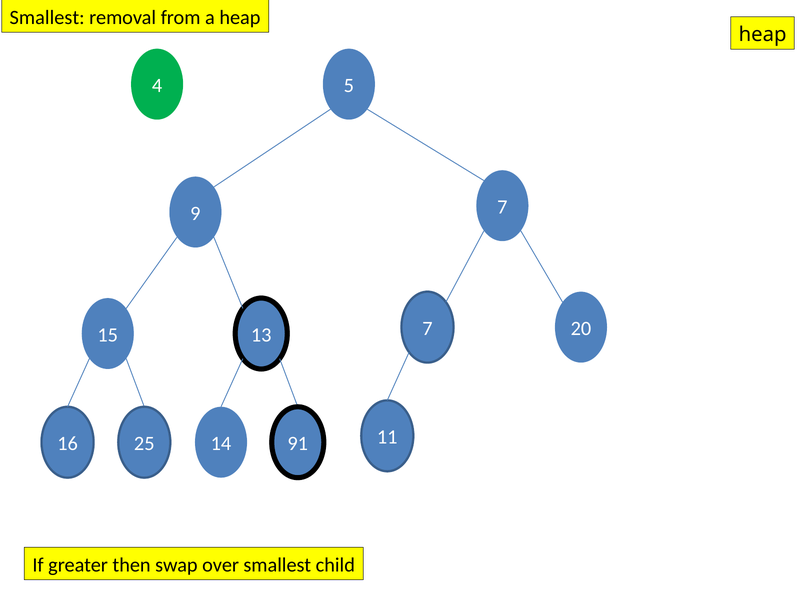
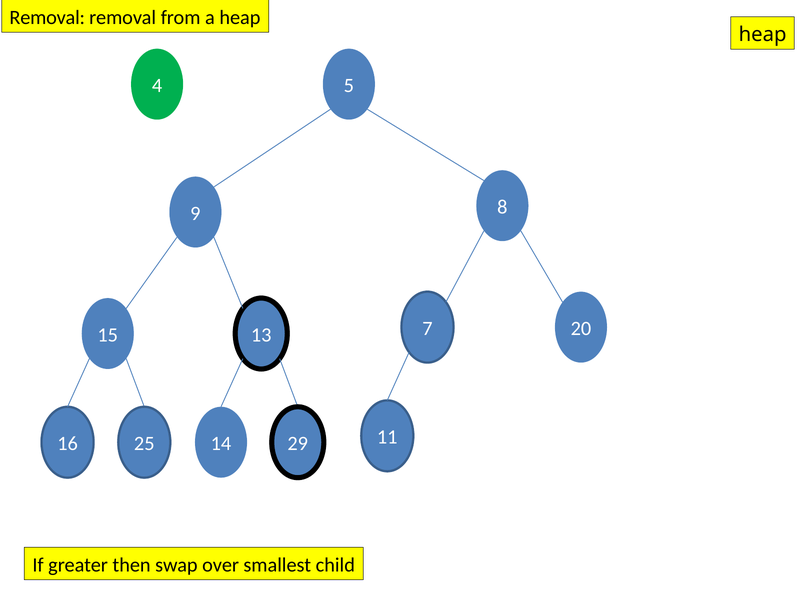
Smallest at (47, 18): Smallest -> Removal
9 7: 7 -> 8
91: 91 -> 29
